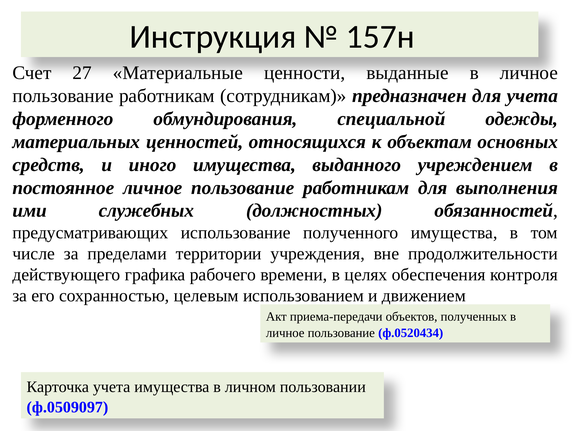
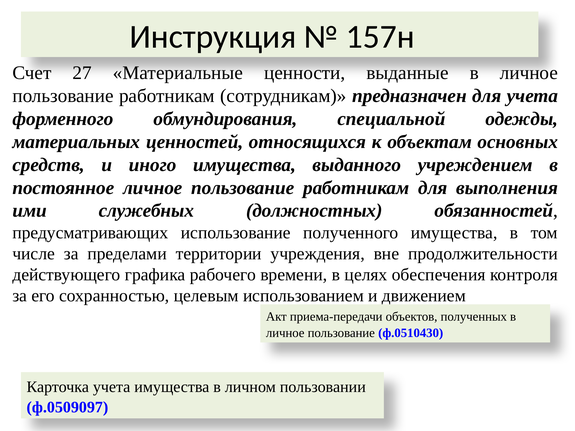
ф.0520434: ф.0520434 -> ф.0510430
